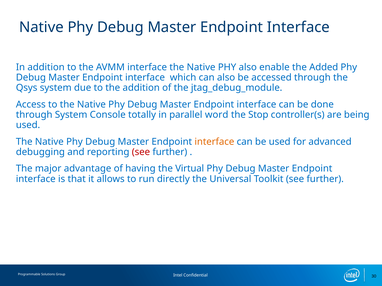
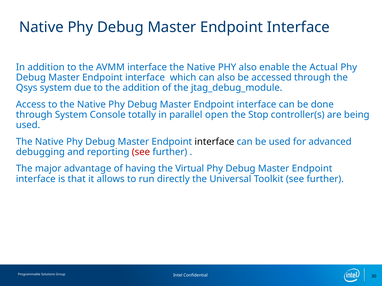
Added: Added -> Actual
word: word -> open
interface at (214, 142) colour: orange -> black
